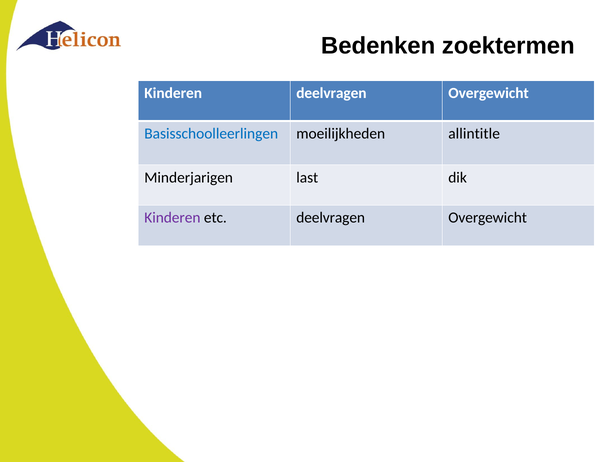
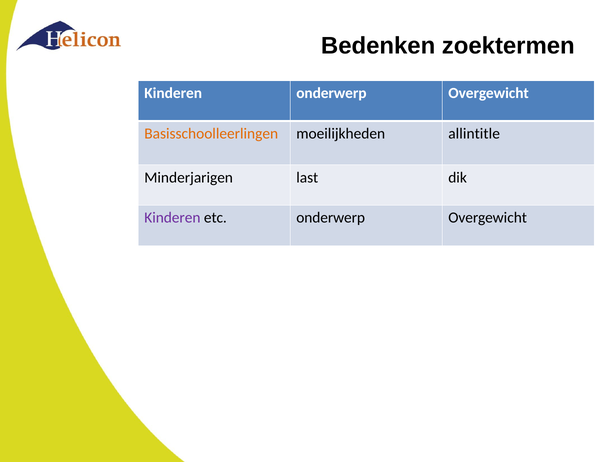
Kinderen deelvragen: deelvragen -> onderwerp
Basisschoolleerlingen colour: blue -> orange
etc deelvragen: deelvragen -> onderwerp
